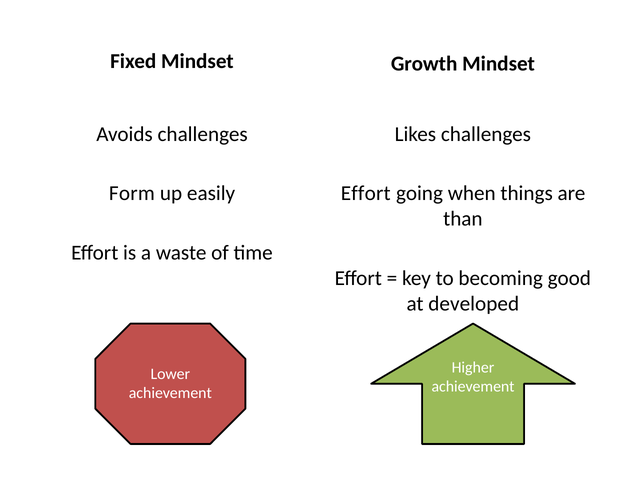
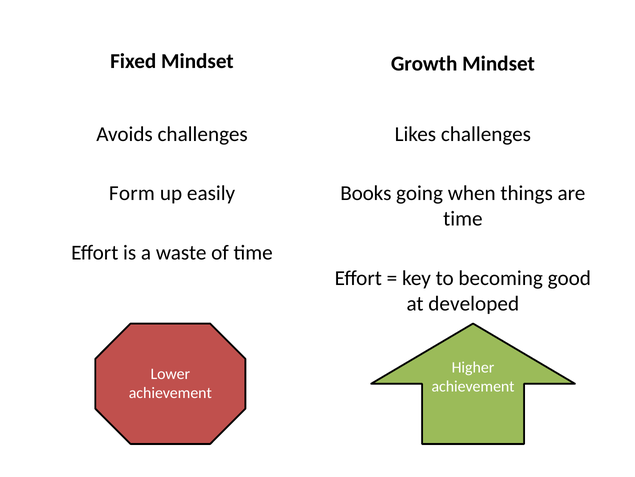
Effort at (366, 193): Effort -> Books
than at (463, 219): than -> time
